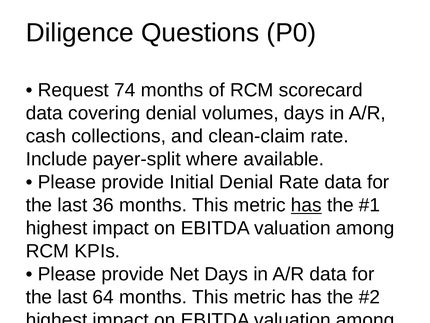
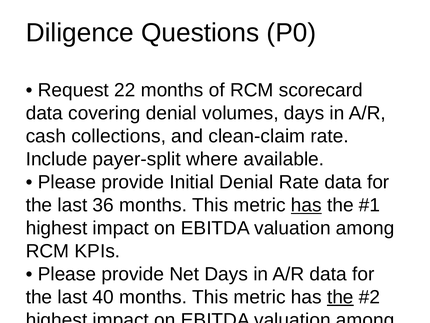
74: 74 -> 22
64: 64 -> 40
the at (340, 297) underline: none -> present
